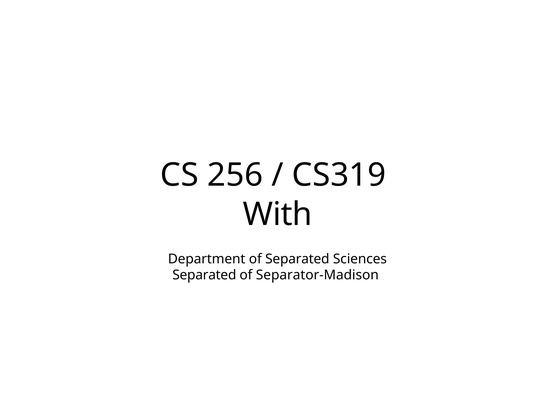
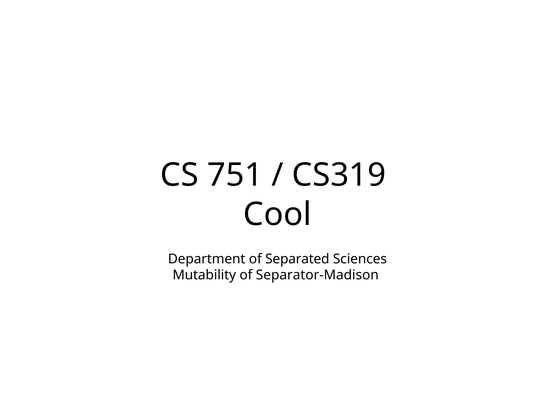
256: 256 -> 751
With: With -> Cool
Separated at (204, 275): Separated -> Mutability
